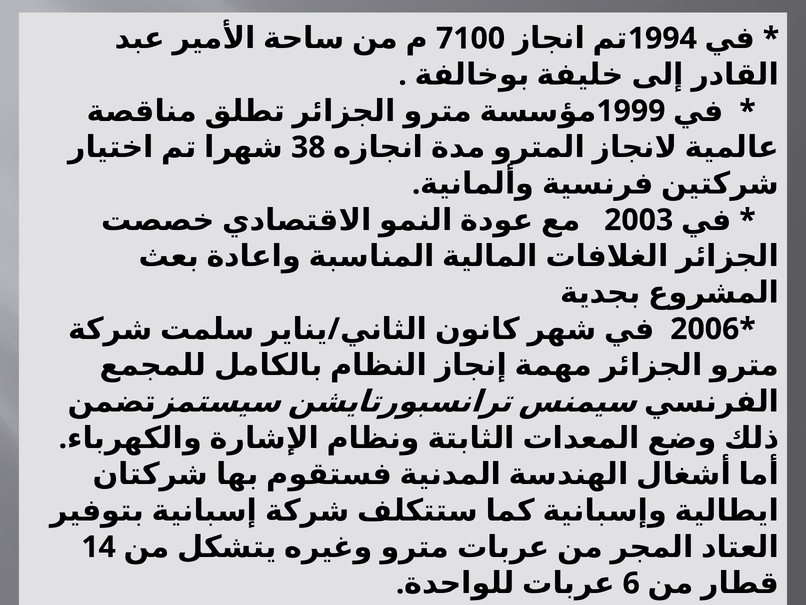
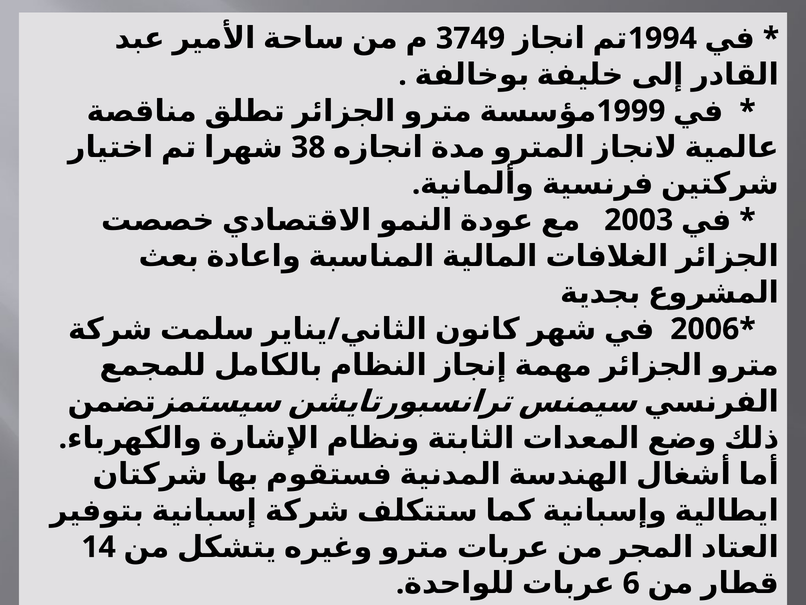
7100: 7100 -> 3749
